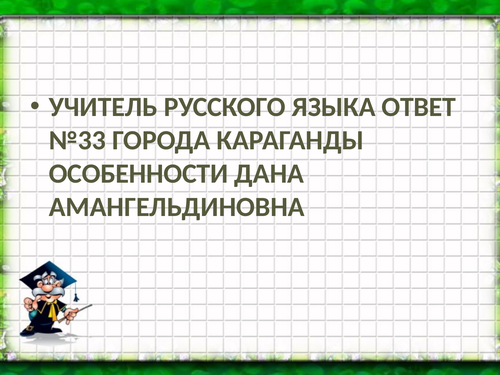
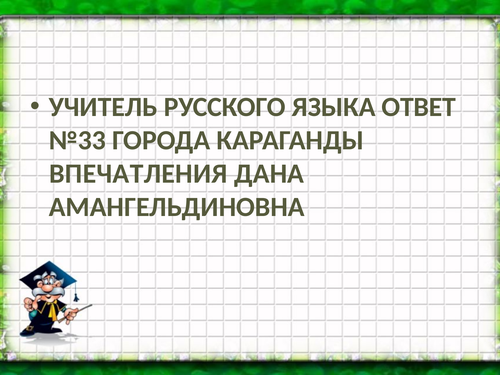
ОСОБЕННОСТИ: ОСОБЕННОСТИ -> ВПЕЧАТЛЕНИЯ
